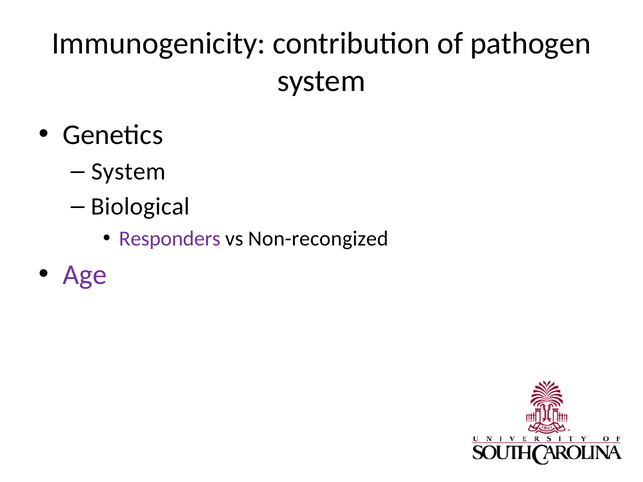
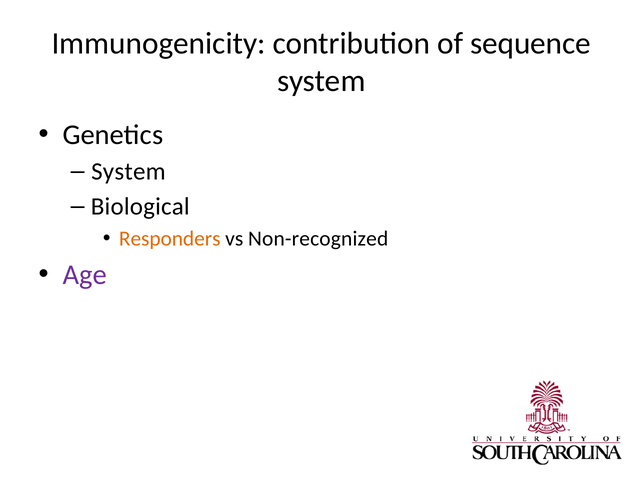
pathogen: pathogen -> sequence
Responders colour: purple -> orange
Non-recongized: Non-recongized -> Non-recognized
